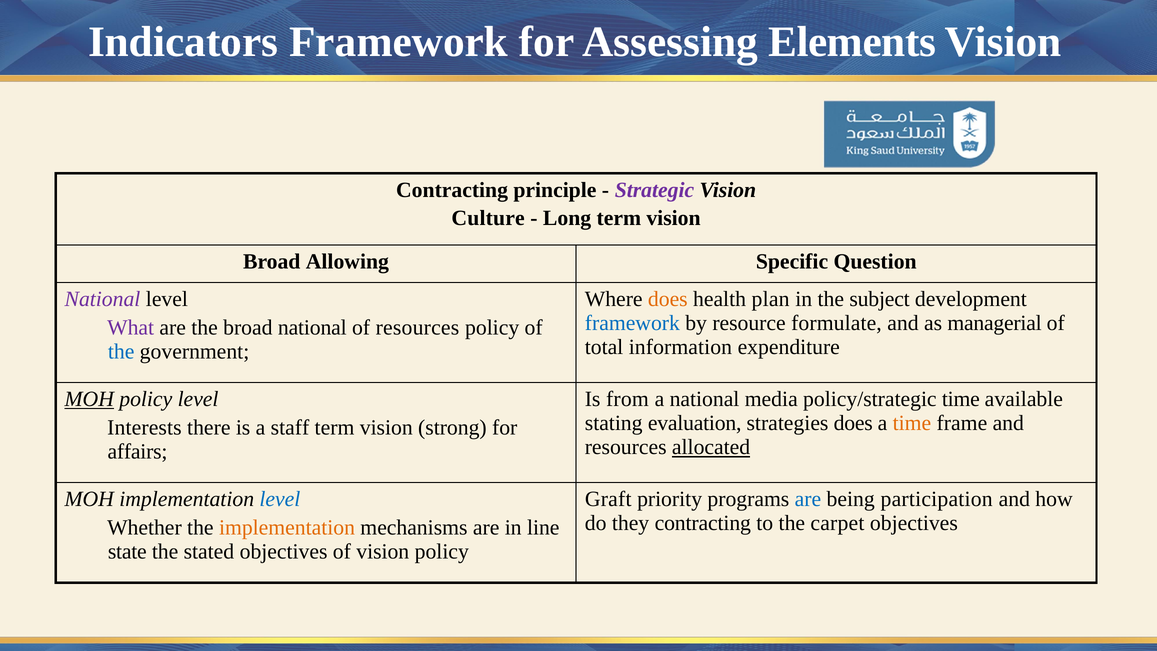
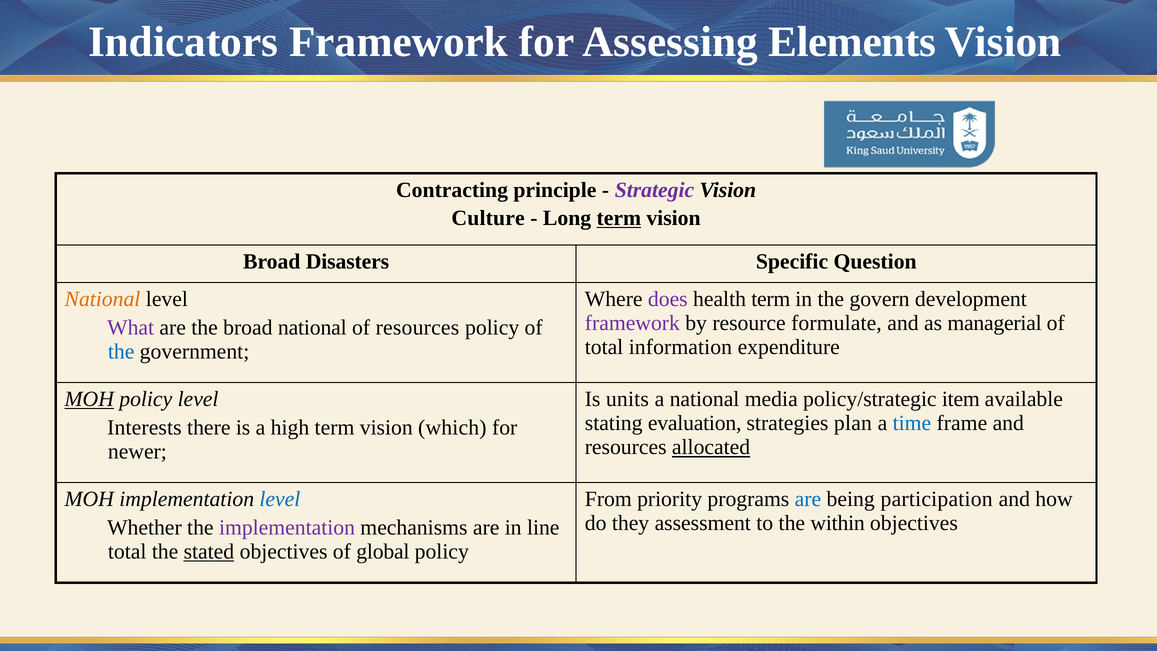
term at (619, 218) underline: none -> present
Allowing: Allowing -> Disasters
National at (102, 299) colour: purple -> orange
does at (668, 299) colour: orange -> purple
health plan: plan -> term
subject: subject -> govern
framework at (632, 323) colour: blue -> purple
from: from -> units
policy/strategic time: time -> item
strategies does: does -> plan
time at (912, 423) colour: orange -> blue
staff: staff -> high
strong: strong -> which
affairs: affairs -> newer
Graft: Graft -> From
they contracting: contracting -> assessment
carpet: carpet -> within
implementation at (287, 527) colour: orange -> purple
state at (127, 551): state -> total
stated underline: none -> present
of vision: vision -> global
